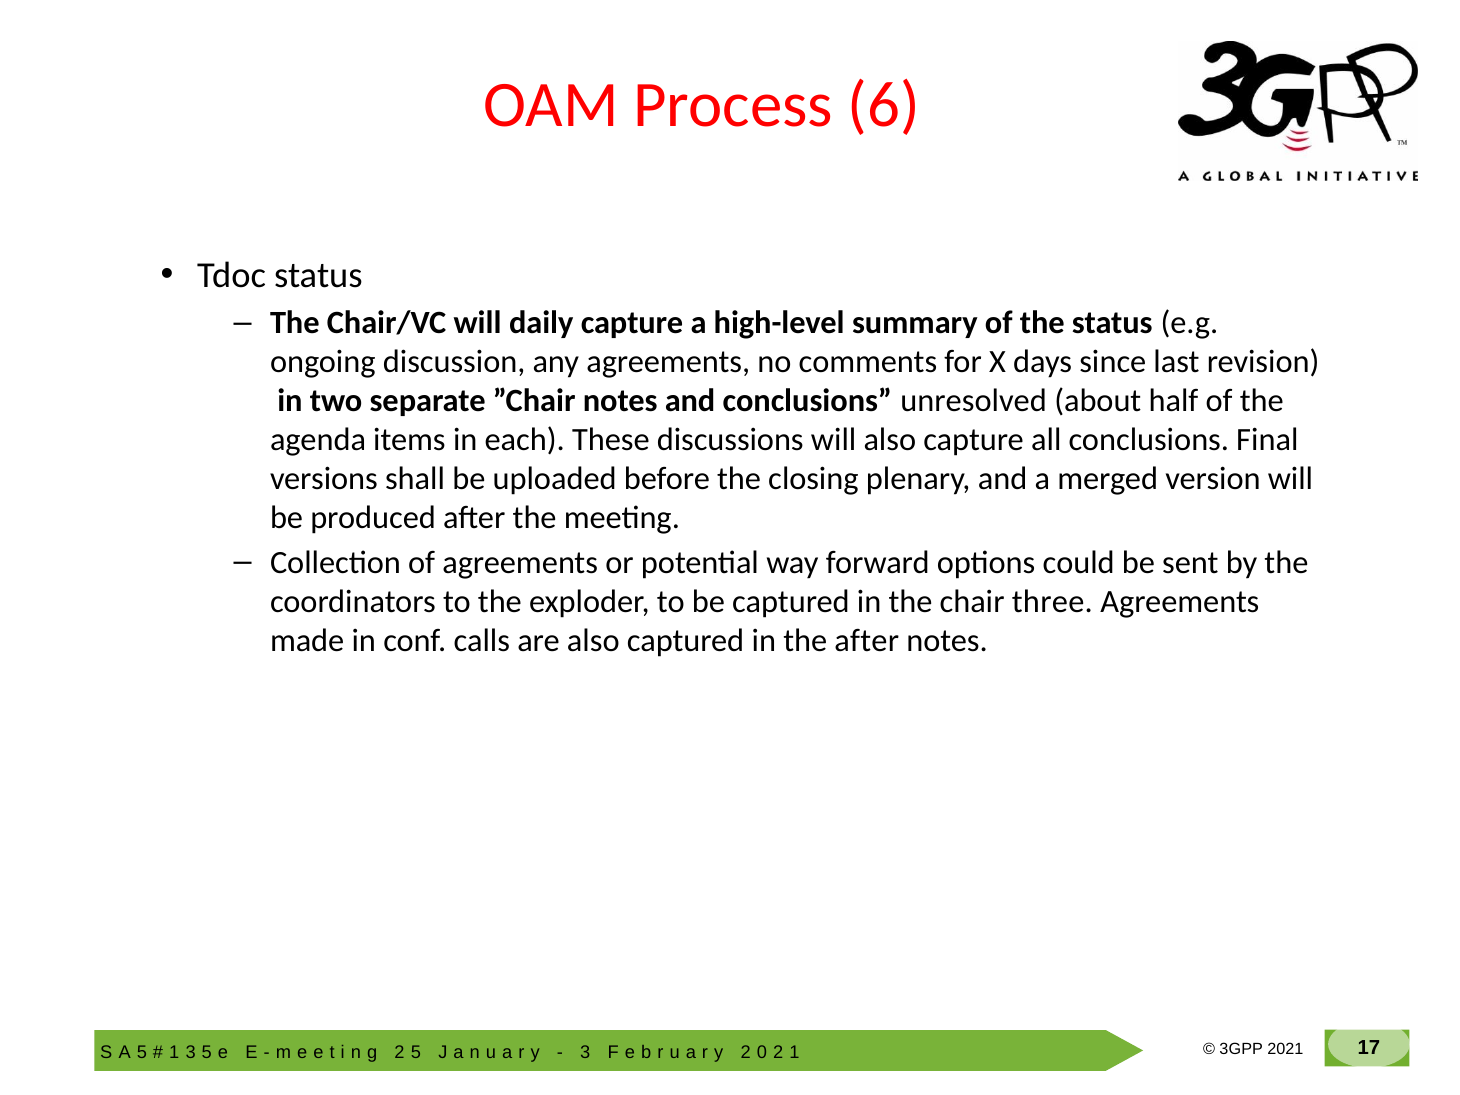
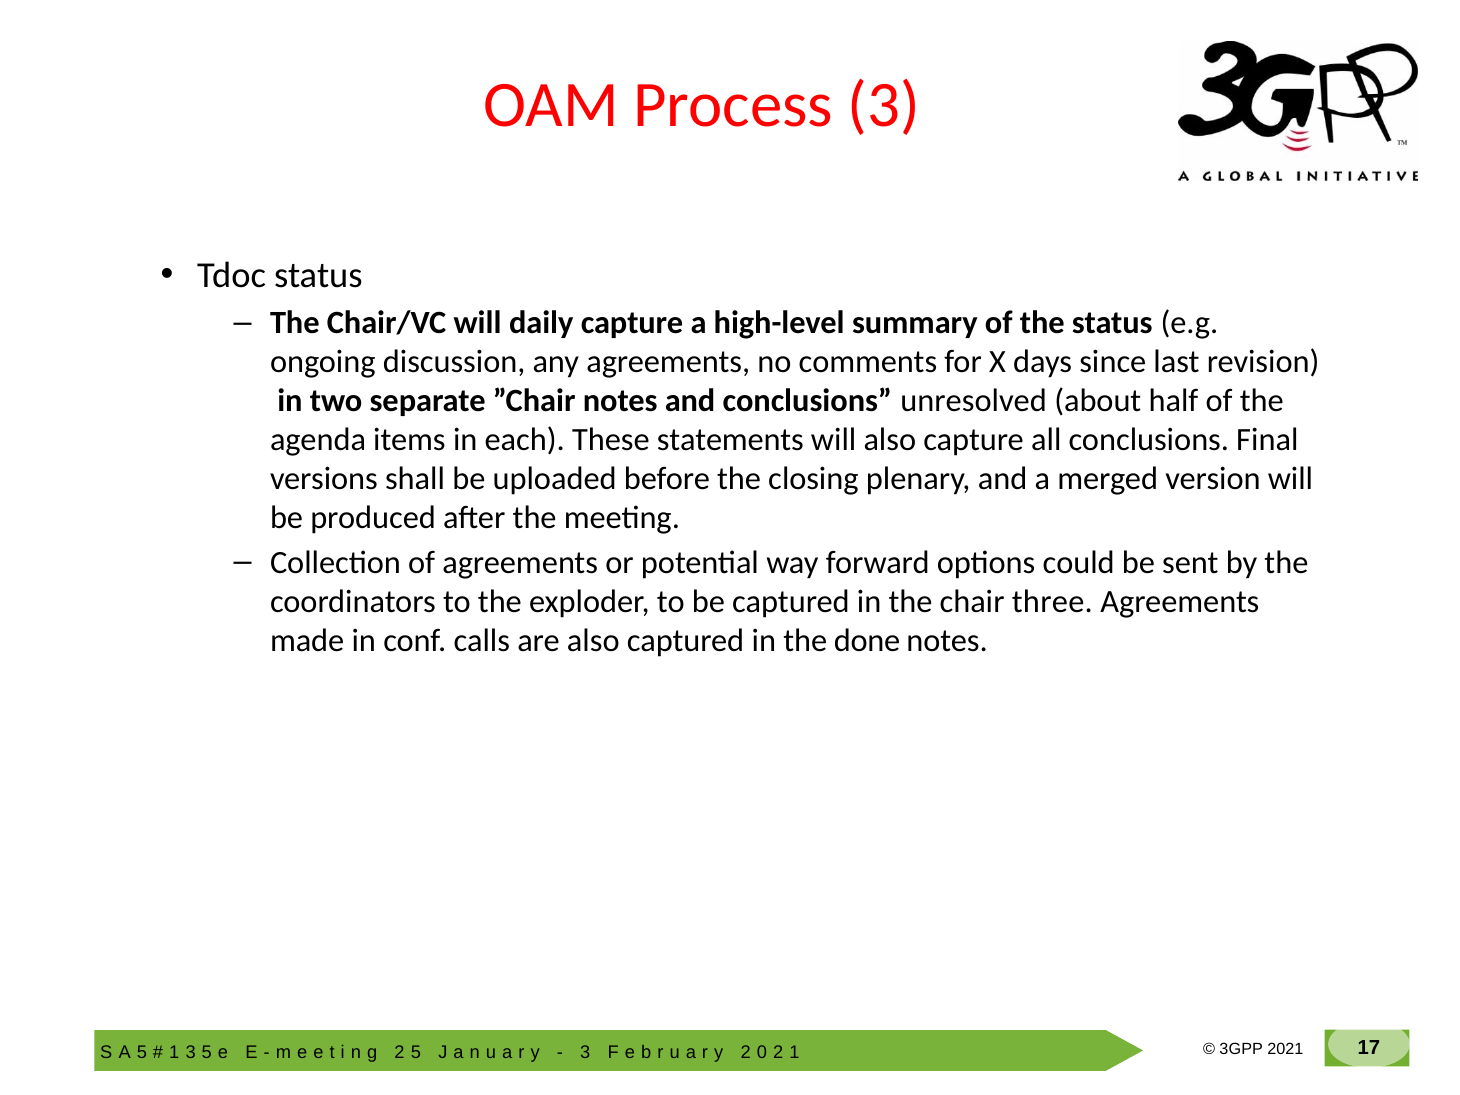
Process 6: 6 -> 3
discussions: discussions -> statements
the after: after -> done
